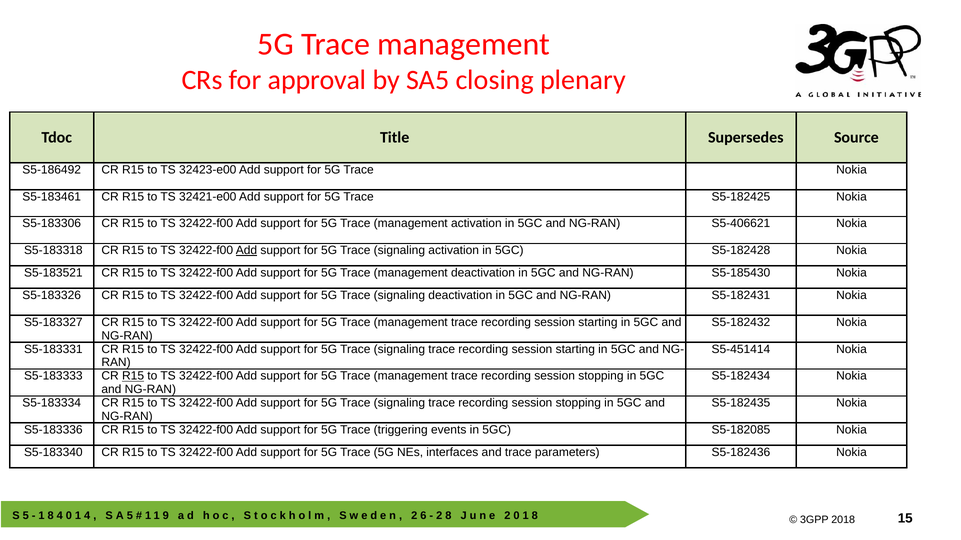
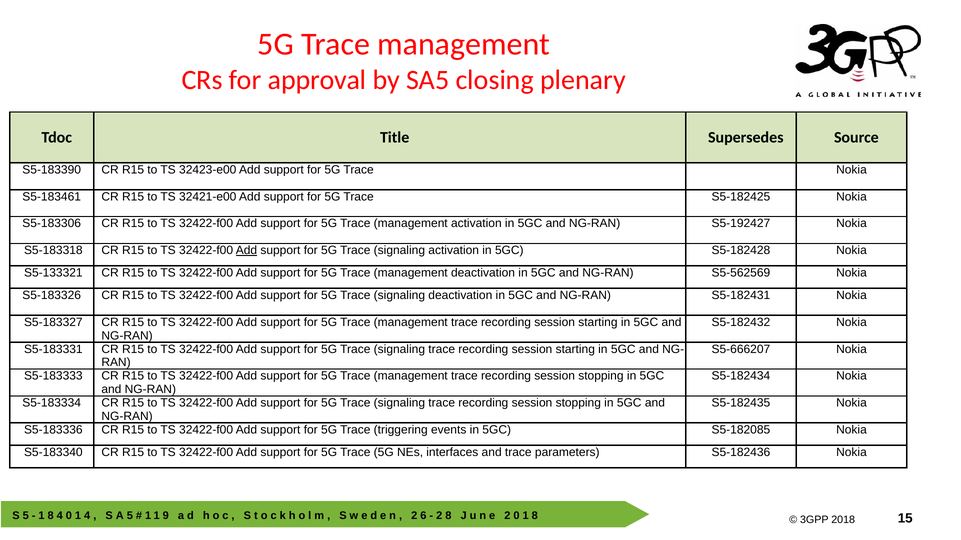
S5‑186492: S5‑186492 -> S5‑183390
S5-406621: S5-406621 -> S5-192427
S5‑183521: S5‑183521 -> S5‑133321
S5-185430: S5-185430 -> S5-562569
S5-451414: S5-451414 -> S5-666207
R15 at (133, 376) underline: present -> none
